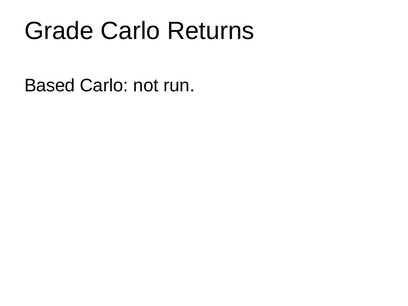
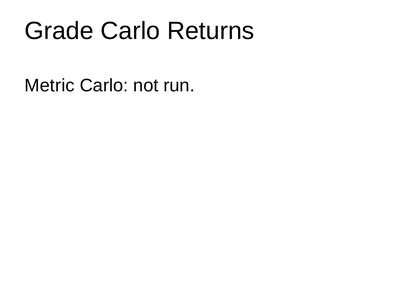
Based: Based -> Metric
